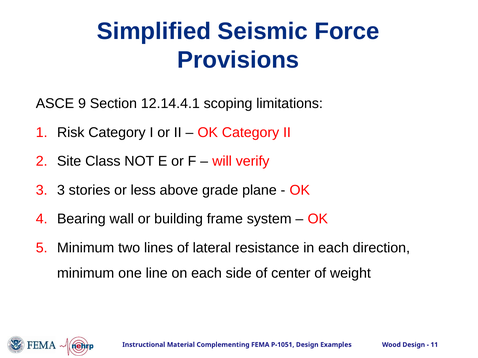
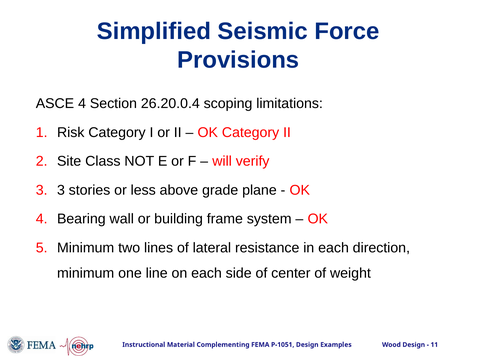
ASCE 9: 9 -> 4
12.14.4.1: 12.14.4.1 -> 26.20.0.4
